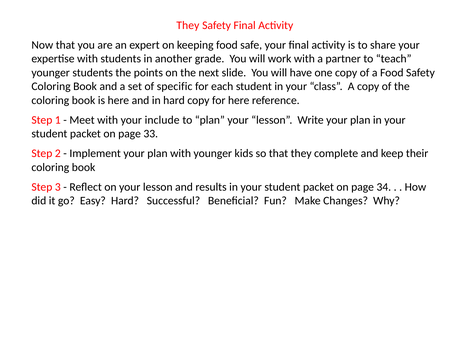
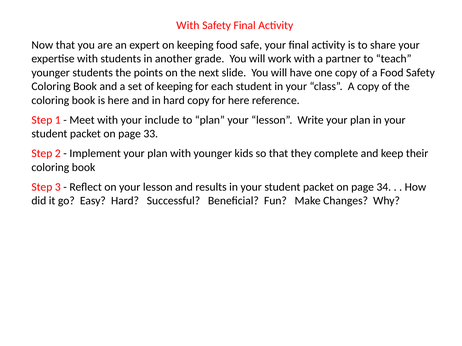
They at (188, 25): They -> With
of specific: specific -> keeping
